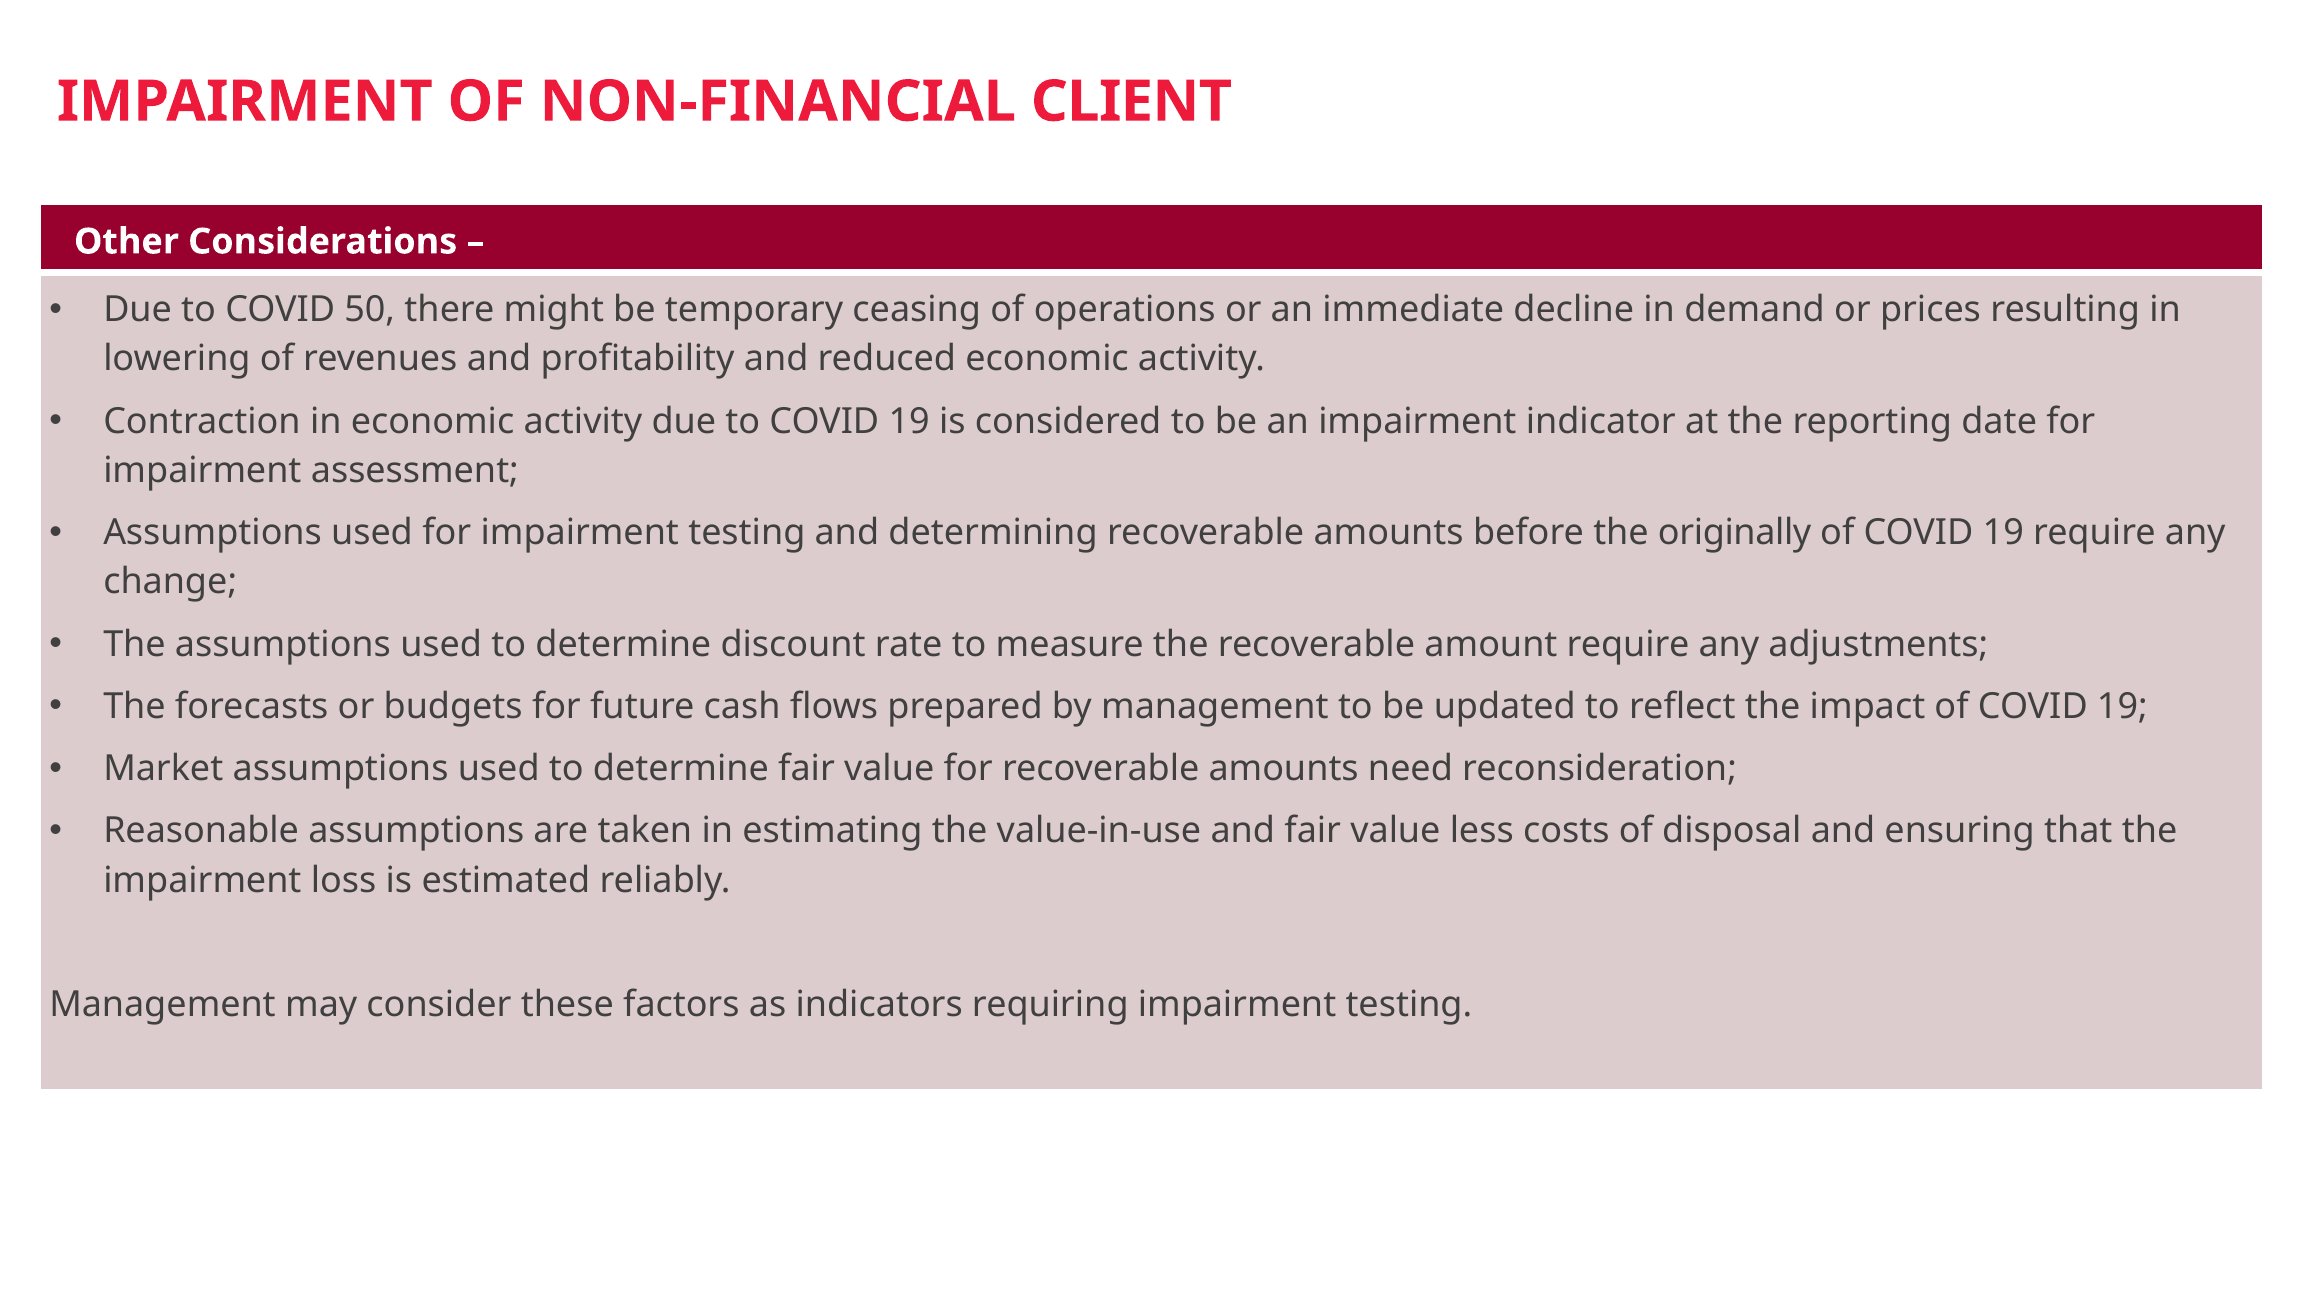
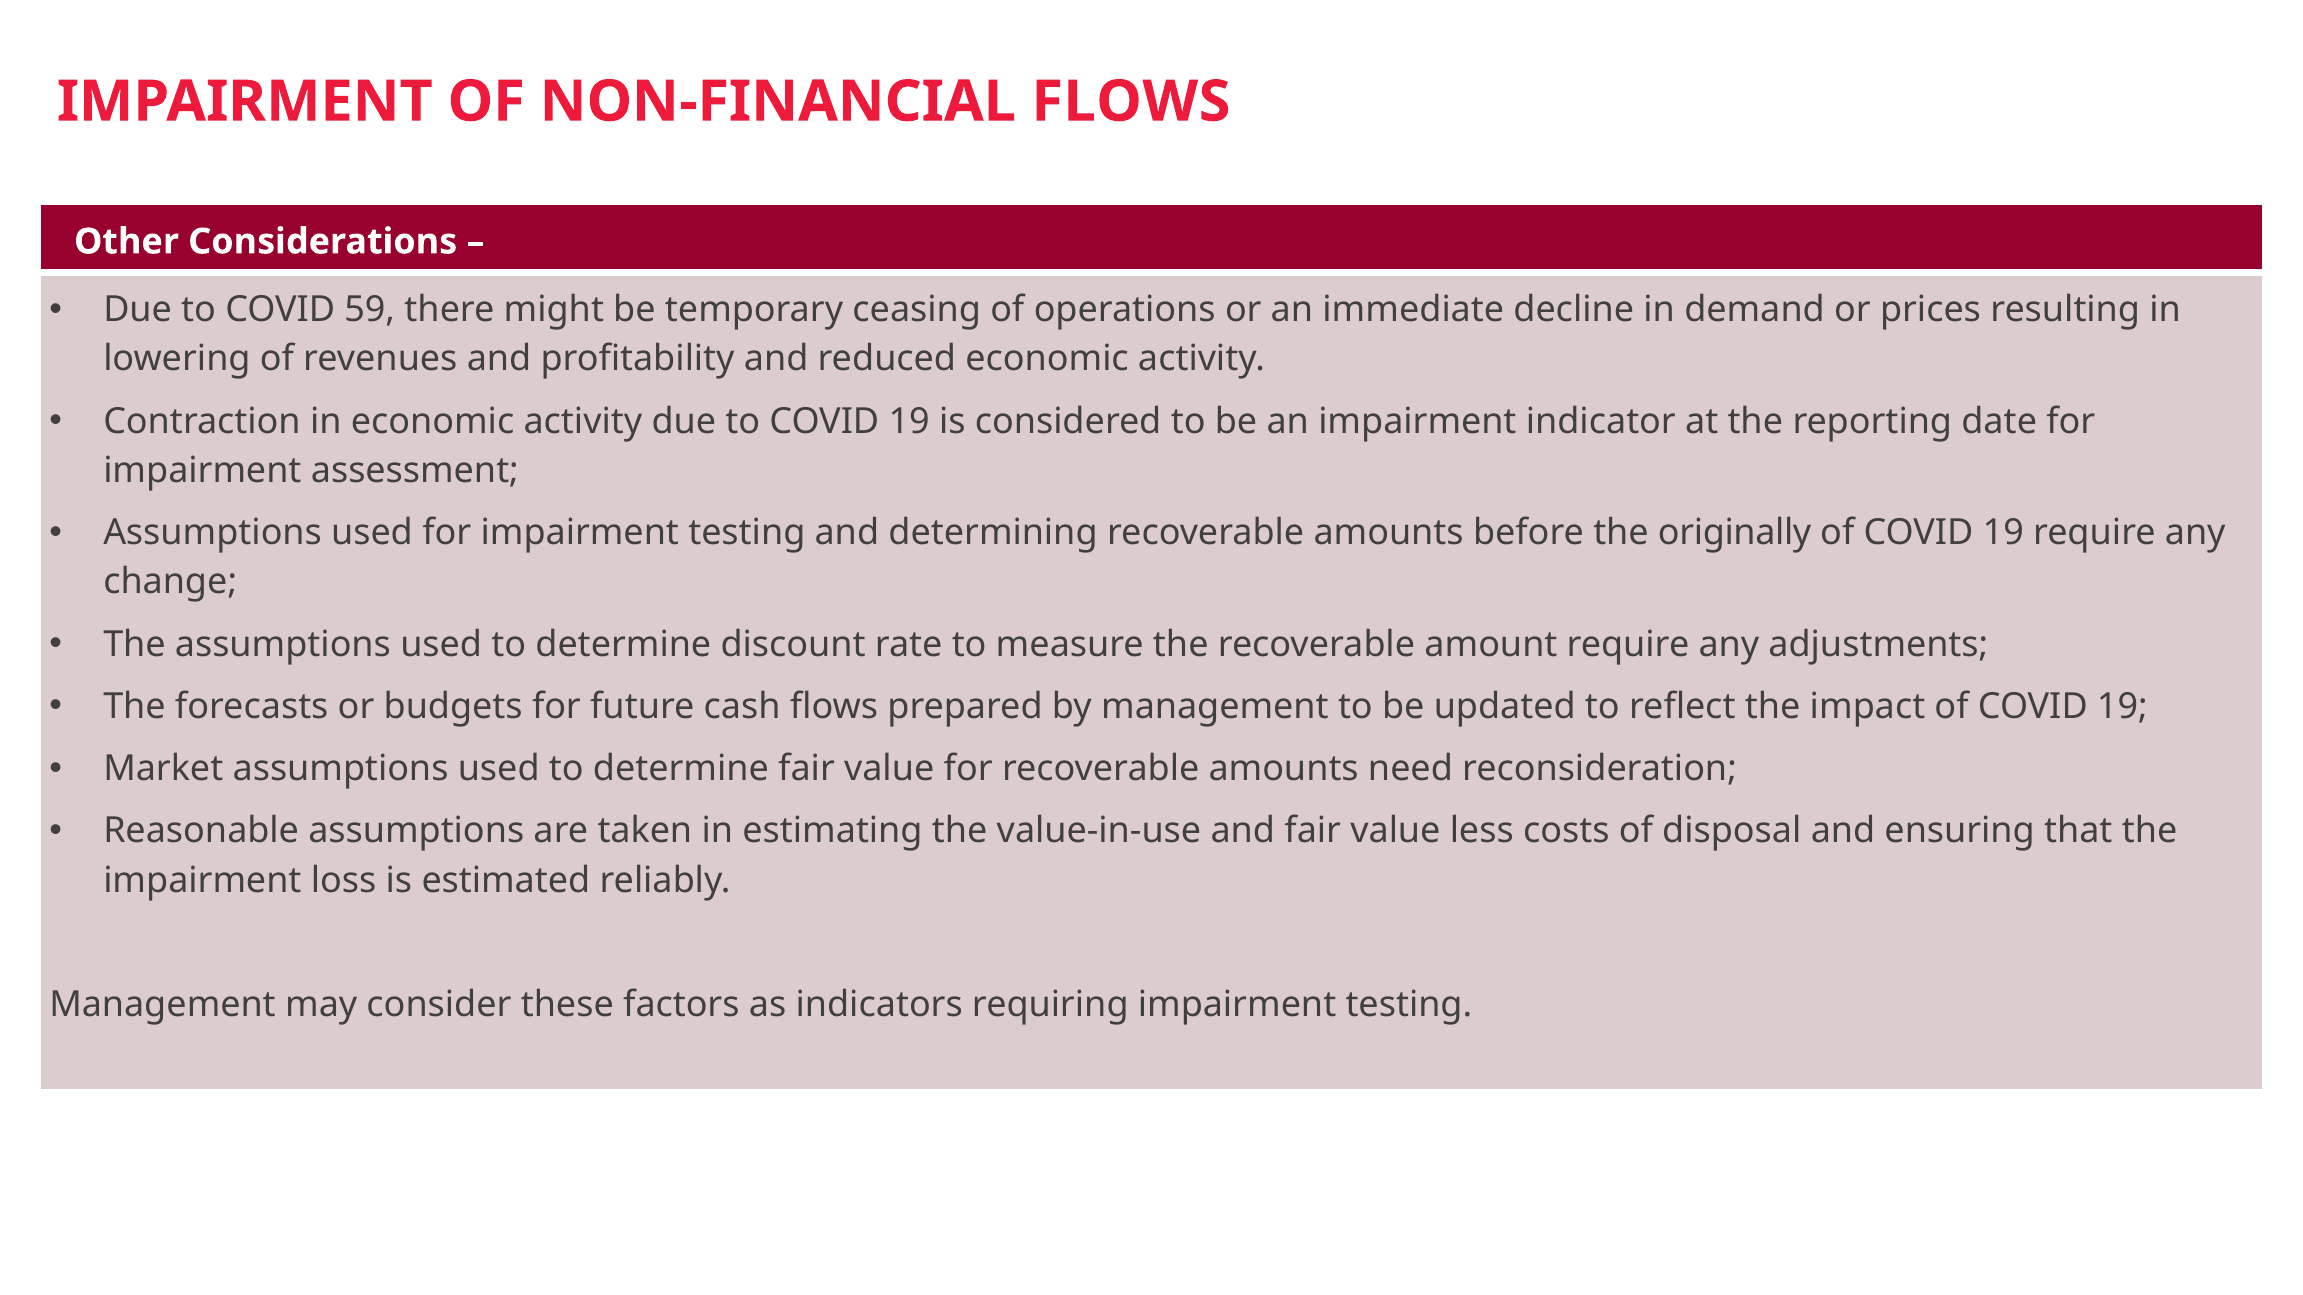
NON-FINANCIAL CLIENT: CLIENT -> FLOWS
50: 50 -> 59
